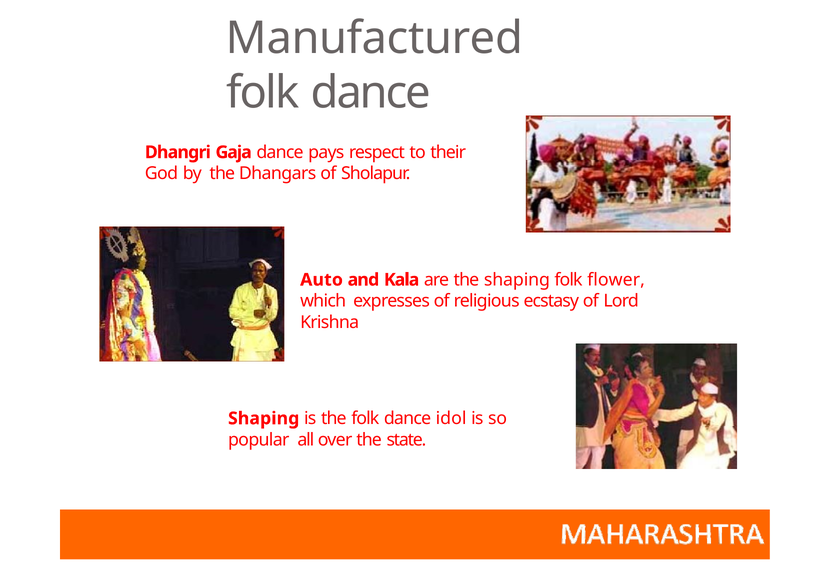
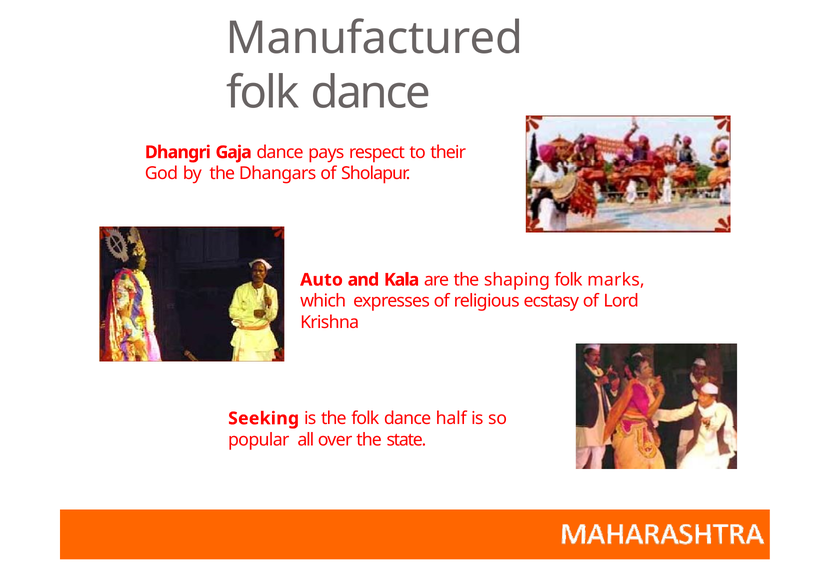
flower: flower -> marks
Shaping at (264, 418): Shaping -> Seeking
idol: idol -> half
